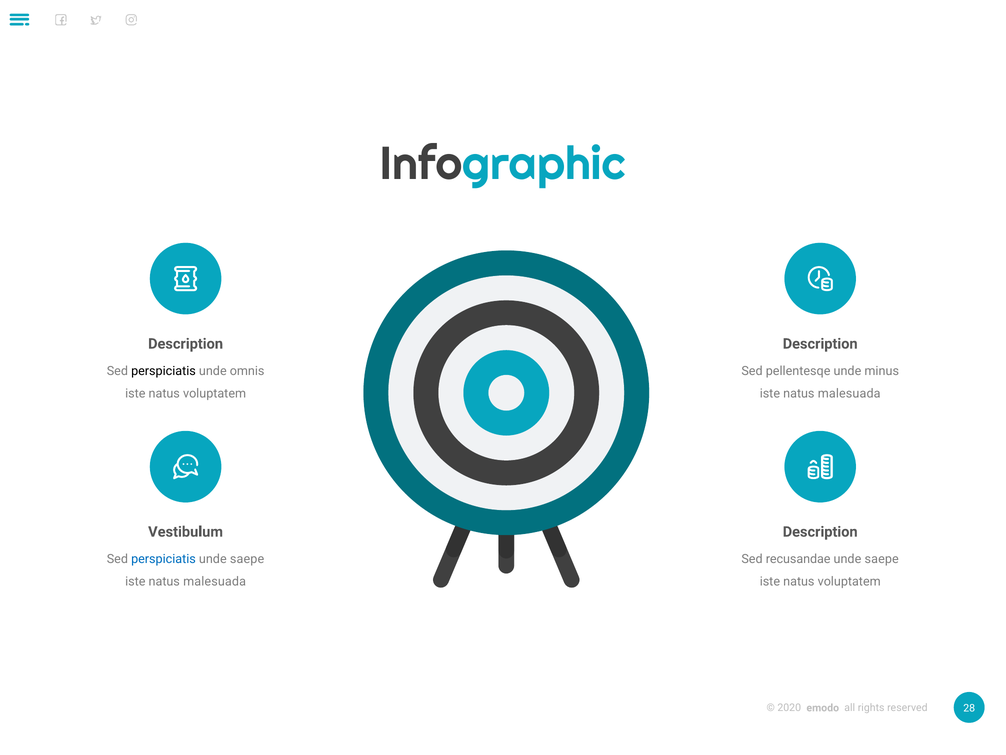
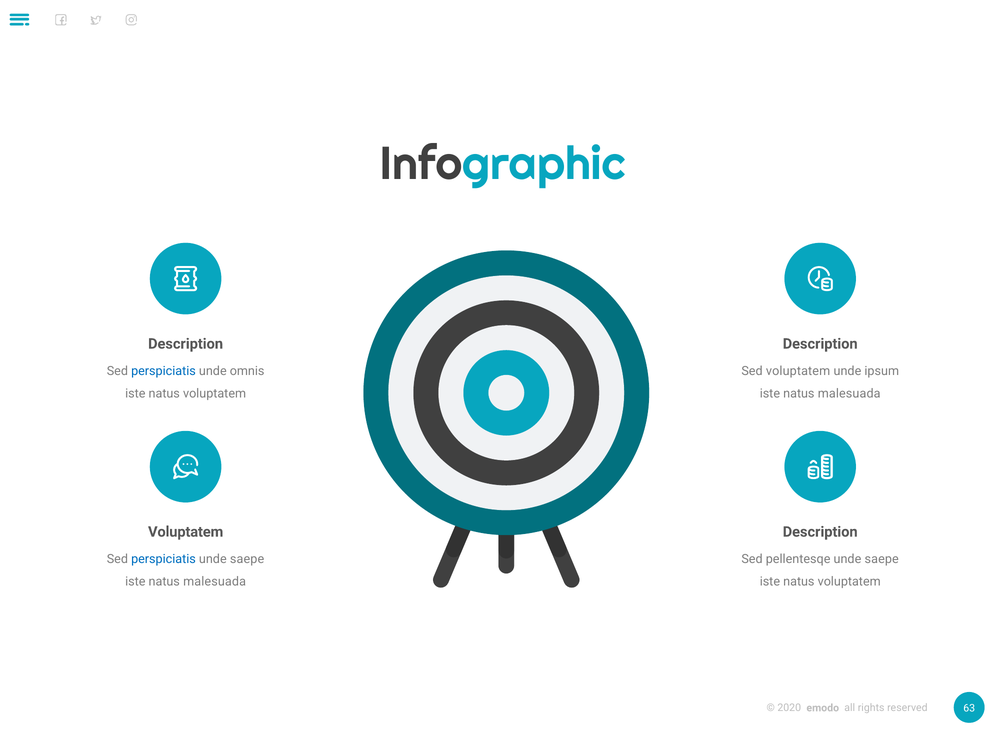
perspiciatis at (164, 371) colour: black -> blue
Sed pellentesqe: pellentesqe -> voluptatem
minus: minus -> ipsum
Vestibulum at (186, 532): Vestibulum -> Voluptatem
recusandae: recusandae -> pellentesqe
28: 28 -> 63
